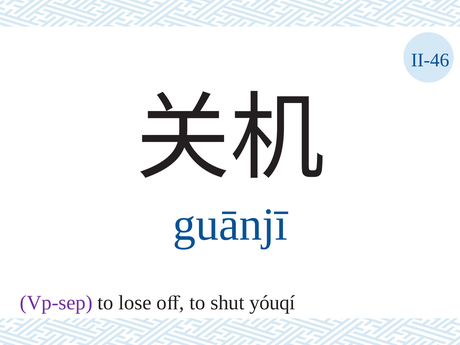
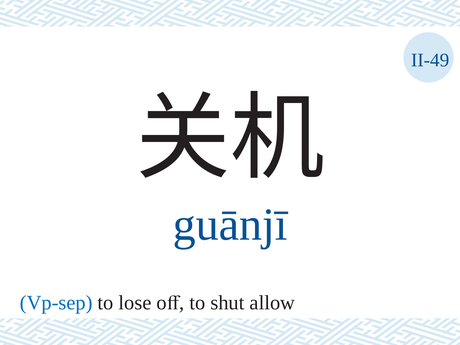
II-46: II-46 -> II-49
Vp-sep colour: purple -> blue
yóuqí: yóuqí -> allow
